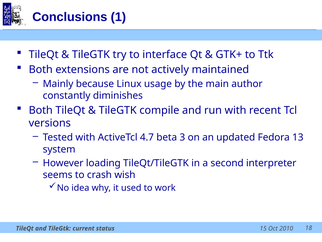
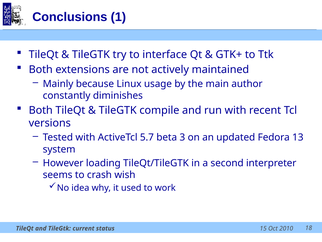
4.7: 4.7 -> 5.7
